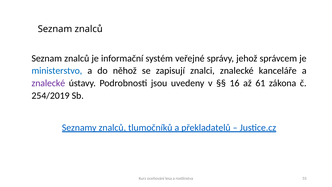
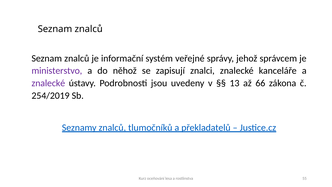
ministerstvo colour: blue -> purple
16: 16 -> 13
61: 61 -> 66
